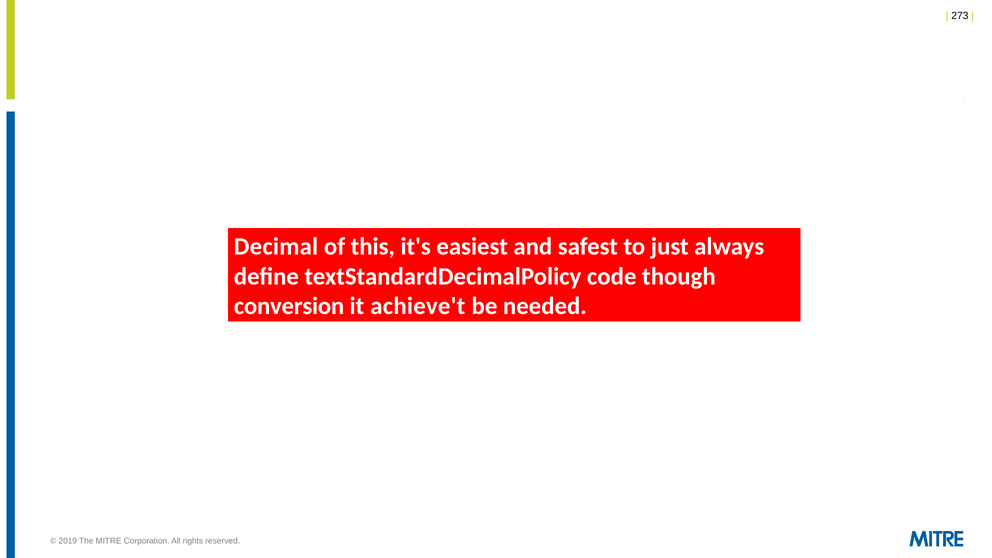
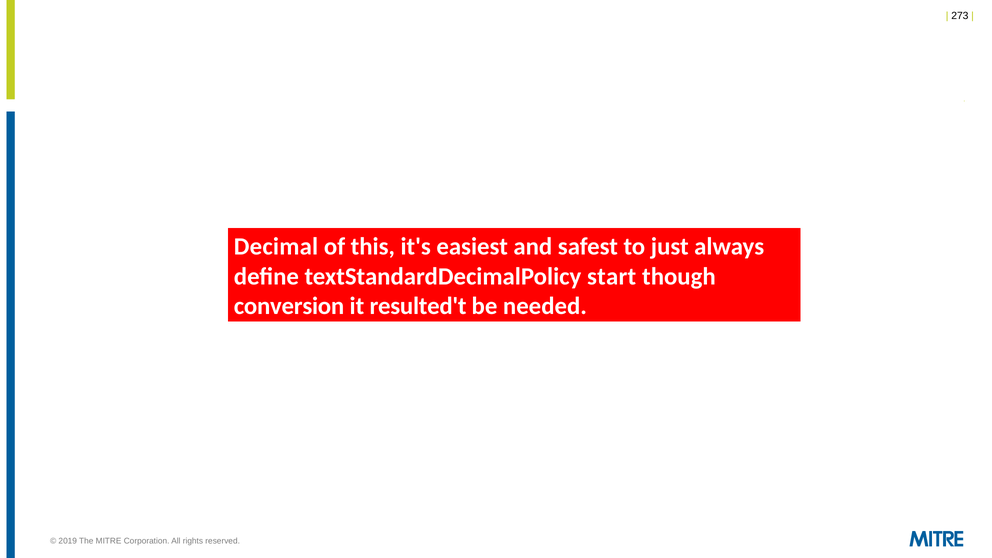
code: code -> start
achieve't: achieve't -> resulted't
